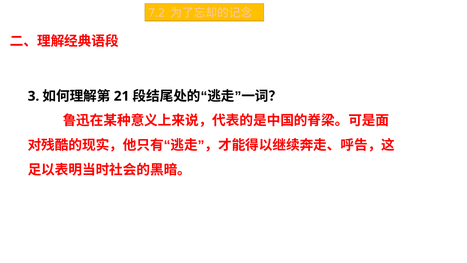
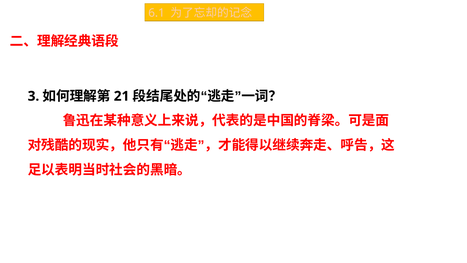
7.2: 7.2 -> 6.1
